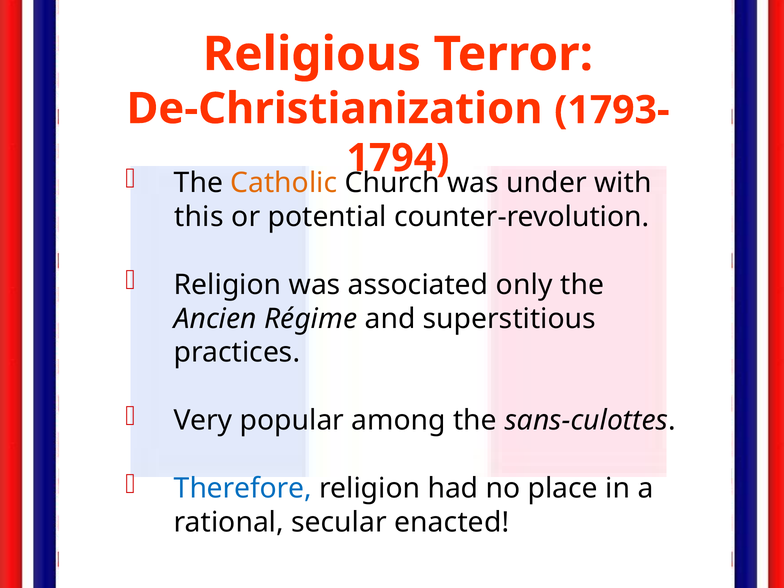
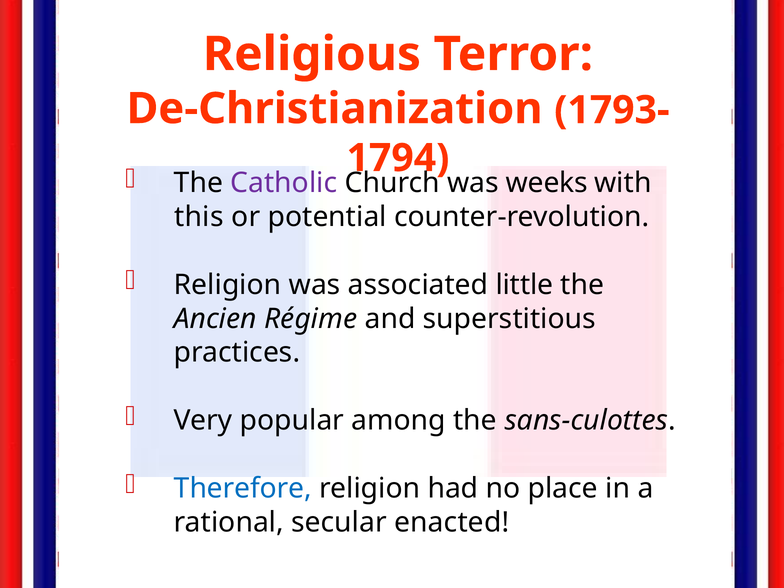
Catholic colour: orange -> purple
under: under -> weeks
only: only -> little
